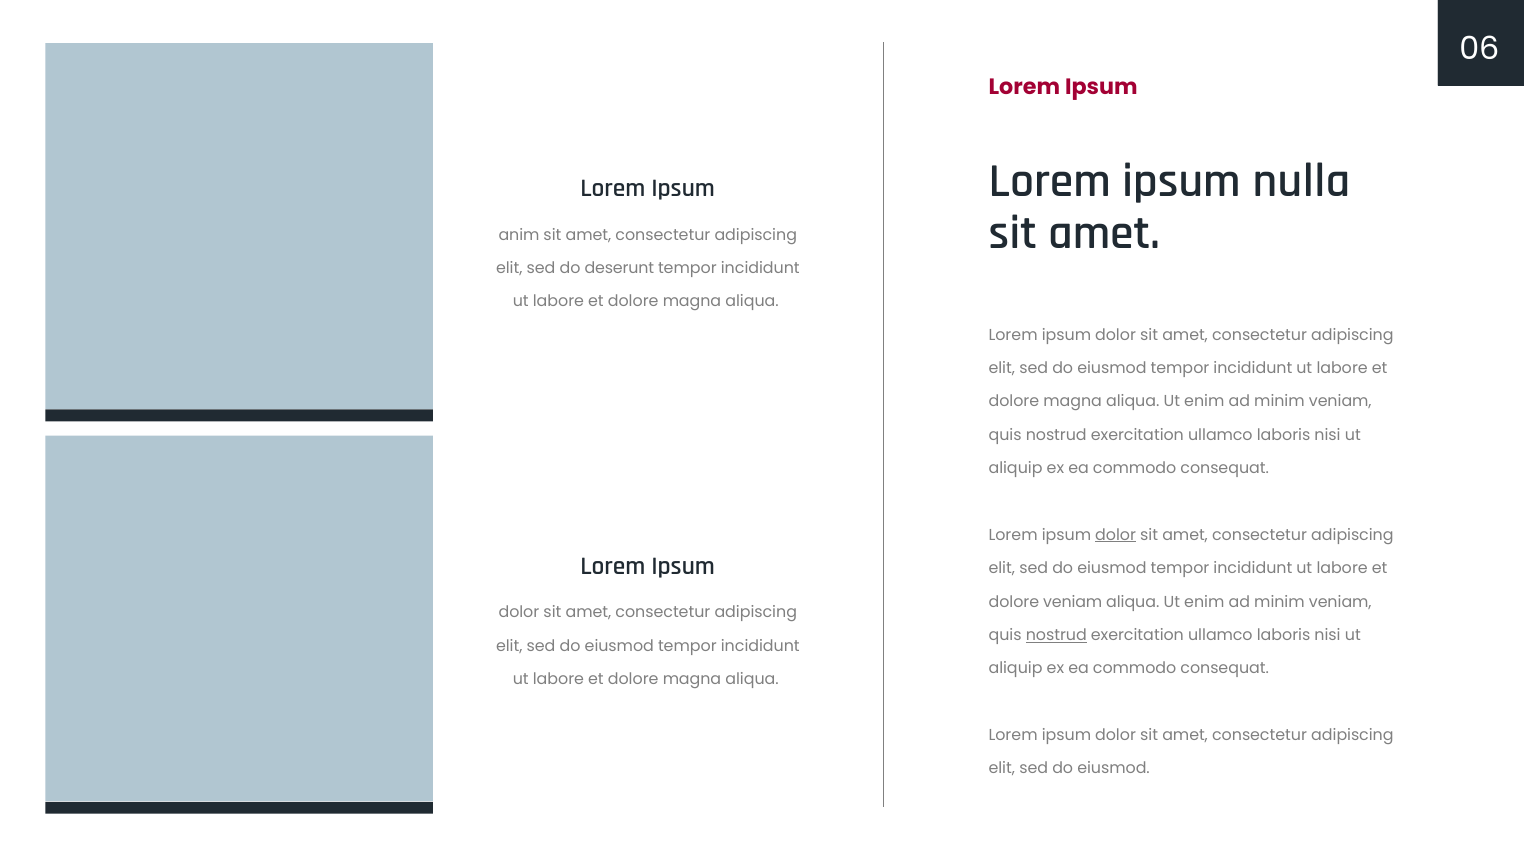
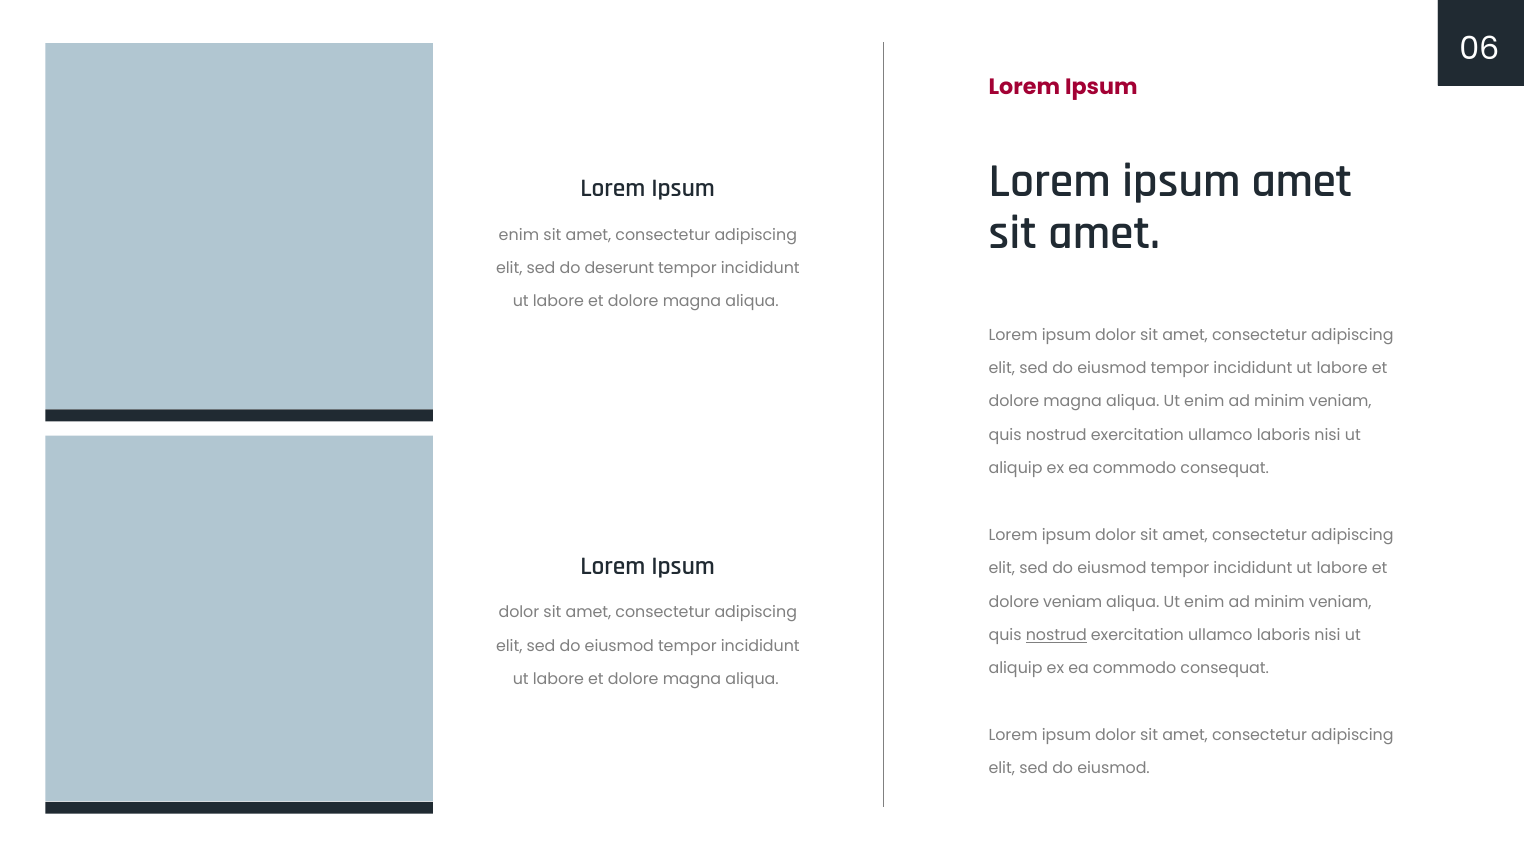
ipsum nulla: nulla -> amet
anim at (519, 235): anim -> enim
dolor at (1116, 535) underline: present -> none
